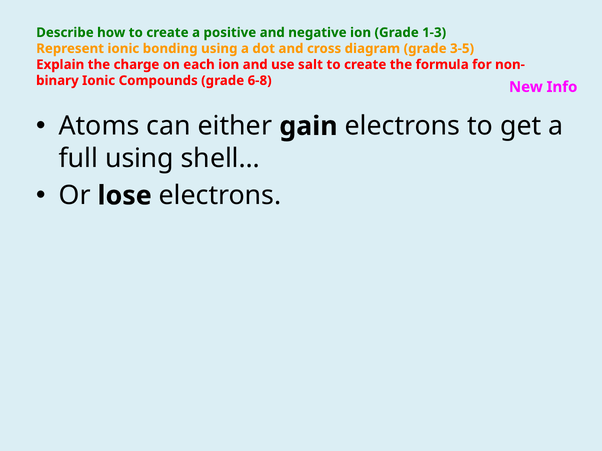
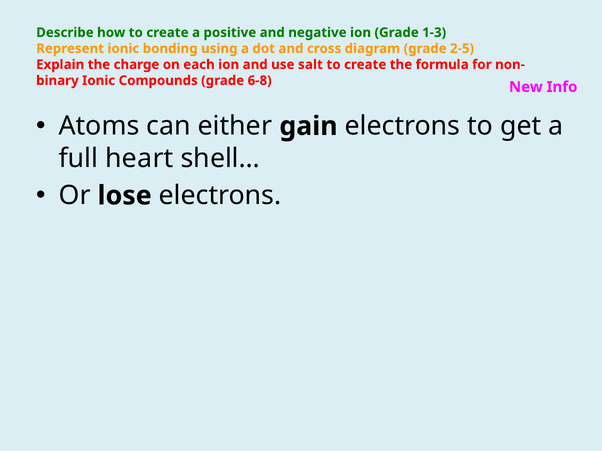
3-5: 3-5 -> 2-5
full using: using -> heart
